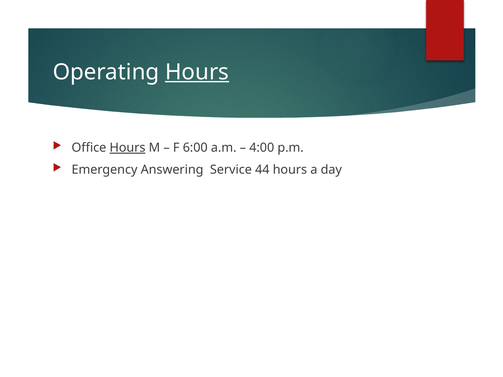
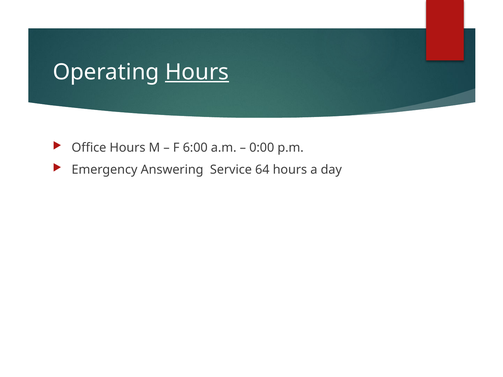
Hours at (128, 148) underline: present -> none
4:00: 4:00 -> 0:00
44: 44 -> 64
